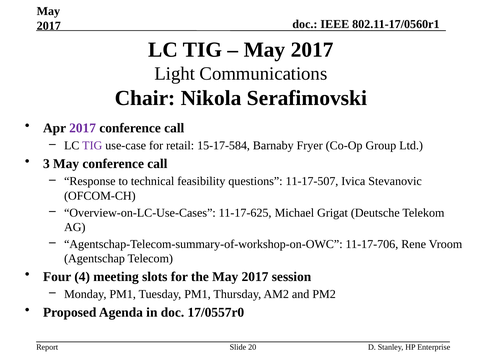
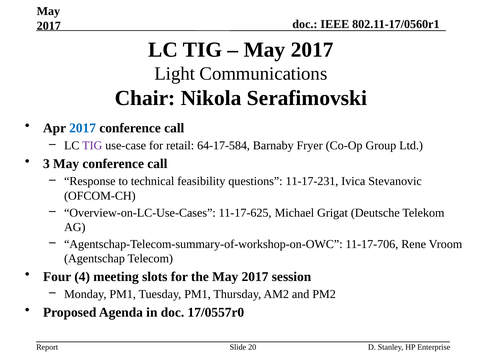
2017 at (83, 128) colour: purple -> blue
15-17-584: 15-17-584 -> 64-17-584
11-17-507: 11-17-507 -> 11-17-231
